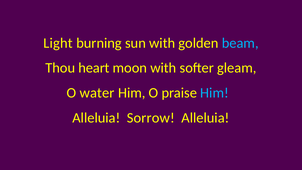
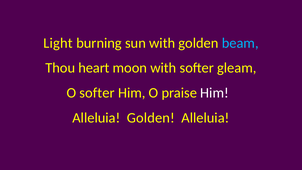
O water: water -> softer
Him at (215, 93) colour: light blue -> white
Alleluia Sorrow: Sorrow -> Golden
